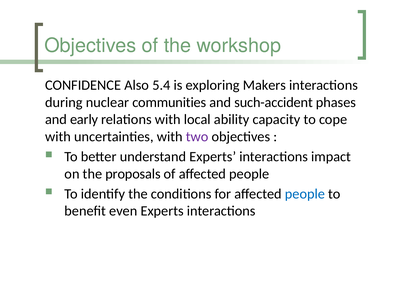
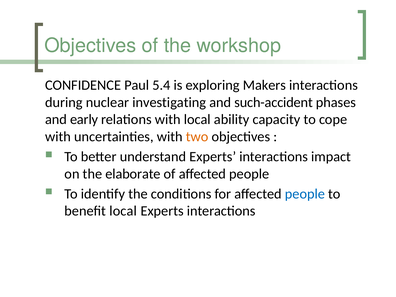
Also: Also -> Paul
communities: communities -> investigating
two colour: purple -> orange
proposals: proposals -> elaborate
benefit even: even -> local
